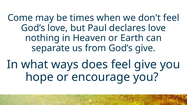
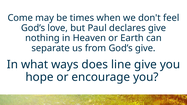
declares love: love -> give
does feel: feel -> line
